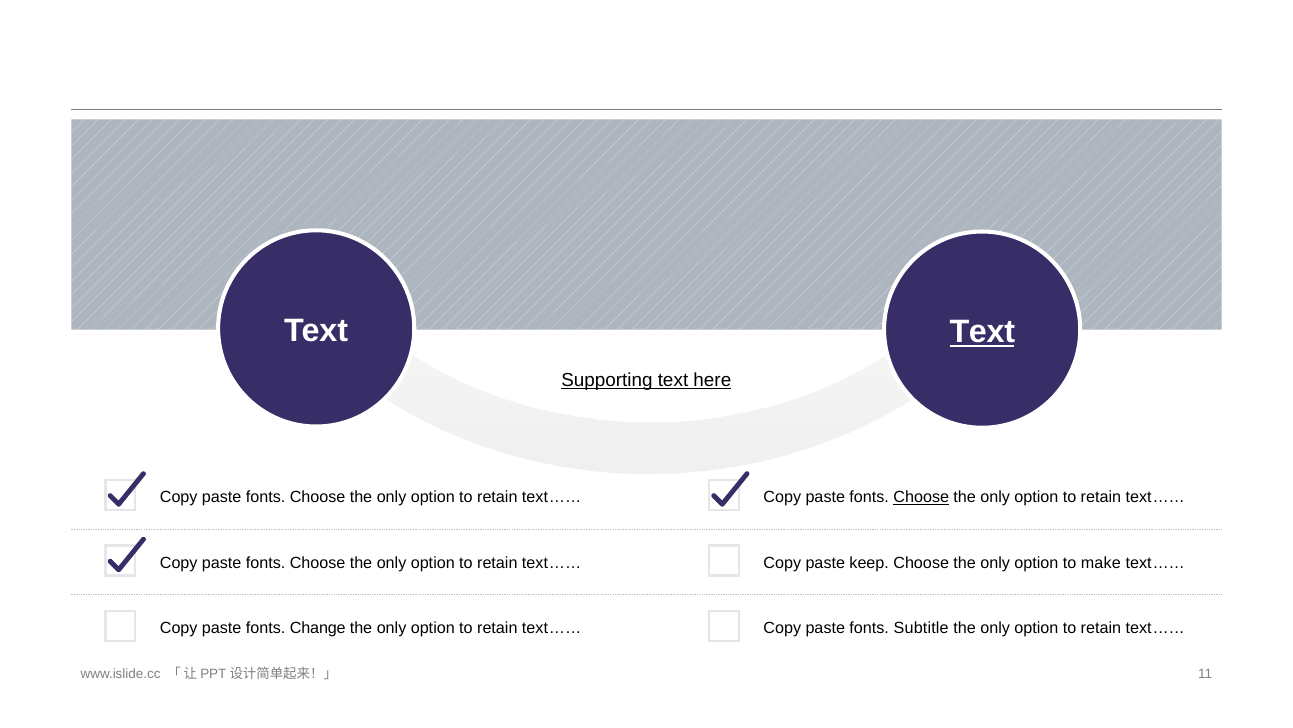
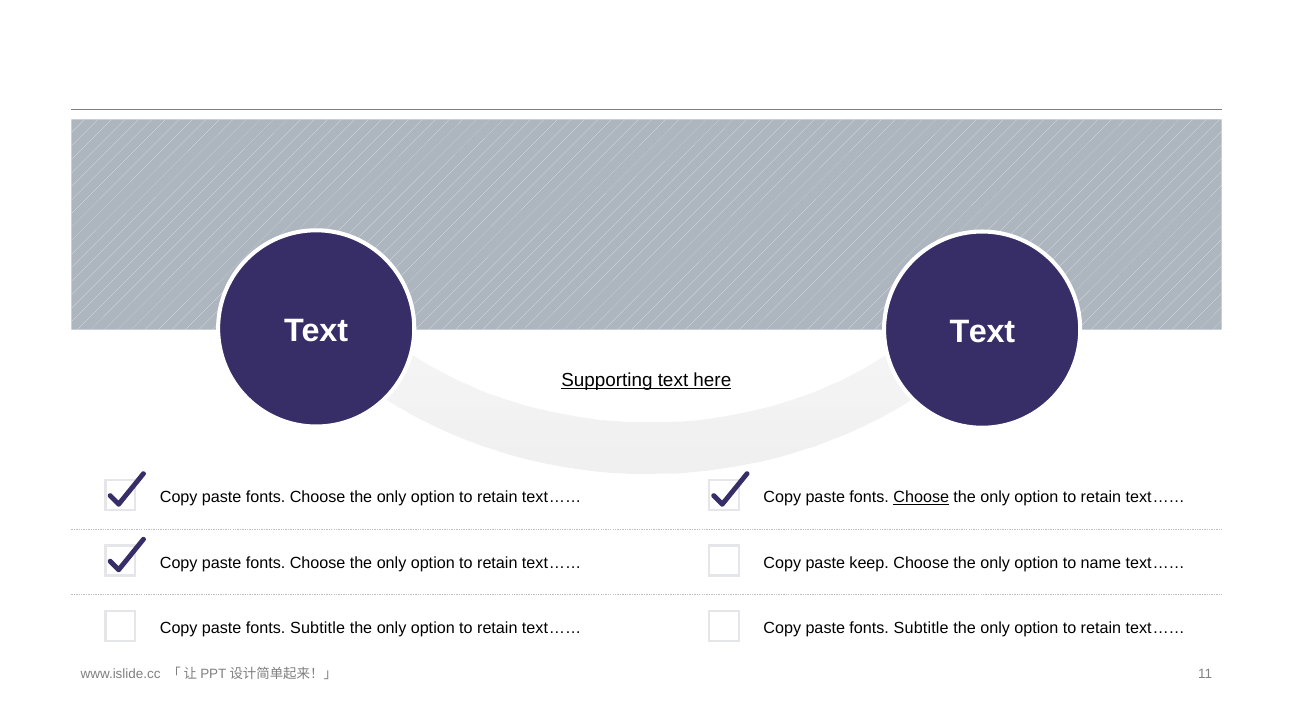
Text at (982, 332) underline: present -> none
make: make -> name
Change at (318, 628): Change -> Subtitle
